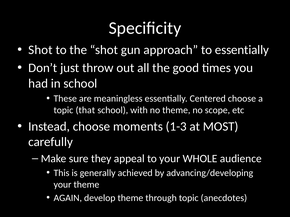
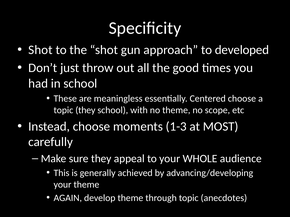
to essentially: essentially -> developed
topic that: that -> they
